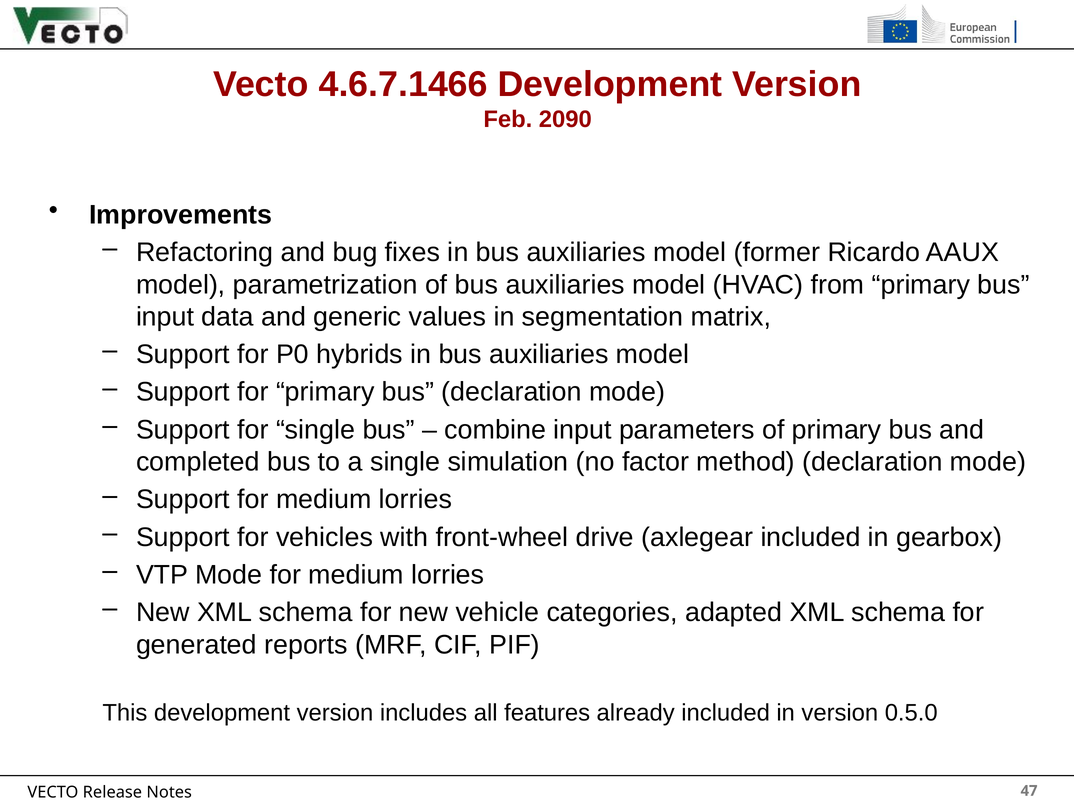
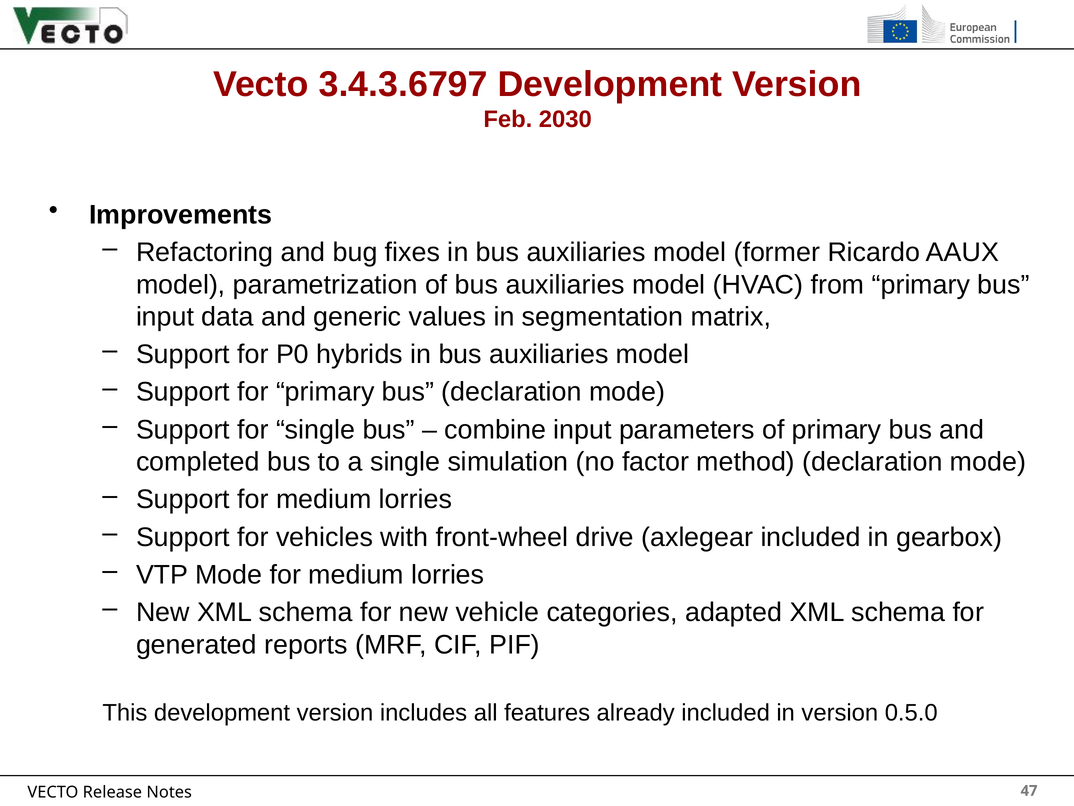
4.6.7.1466: 4.6.7.1466 -> 3.4.3.6797
2090: 2090 -> 2030
